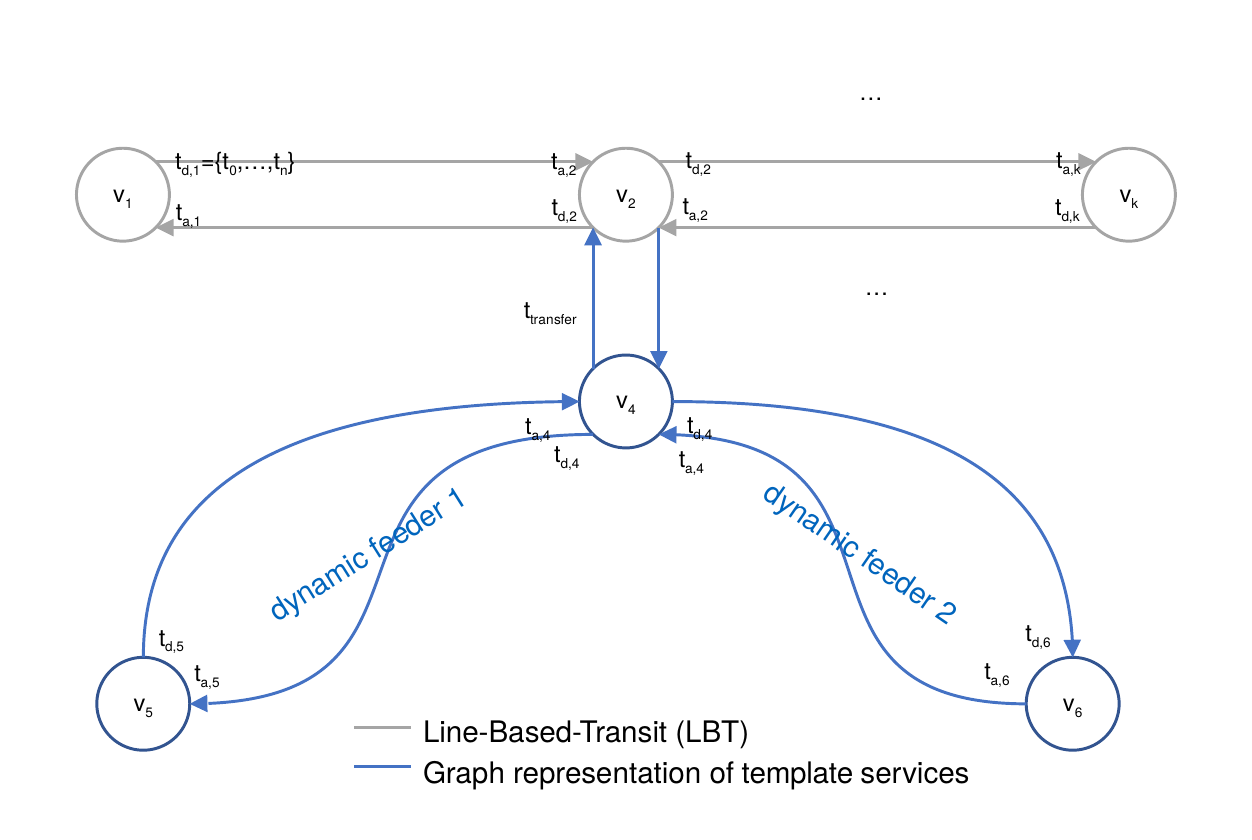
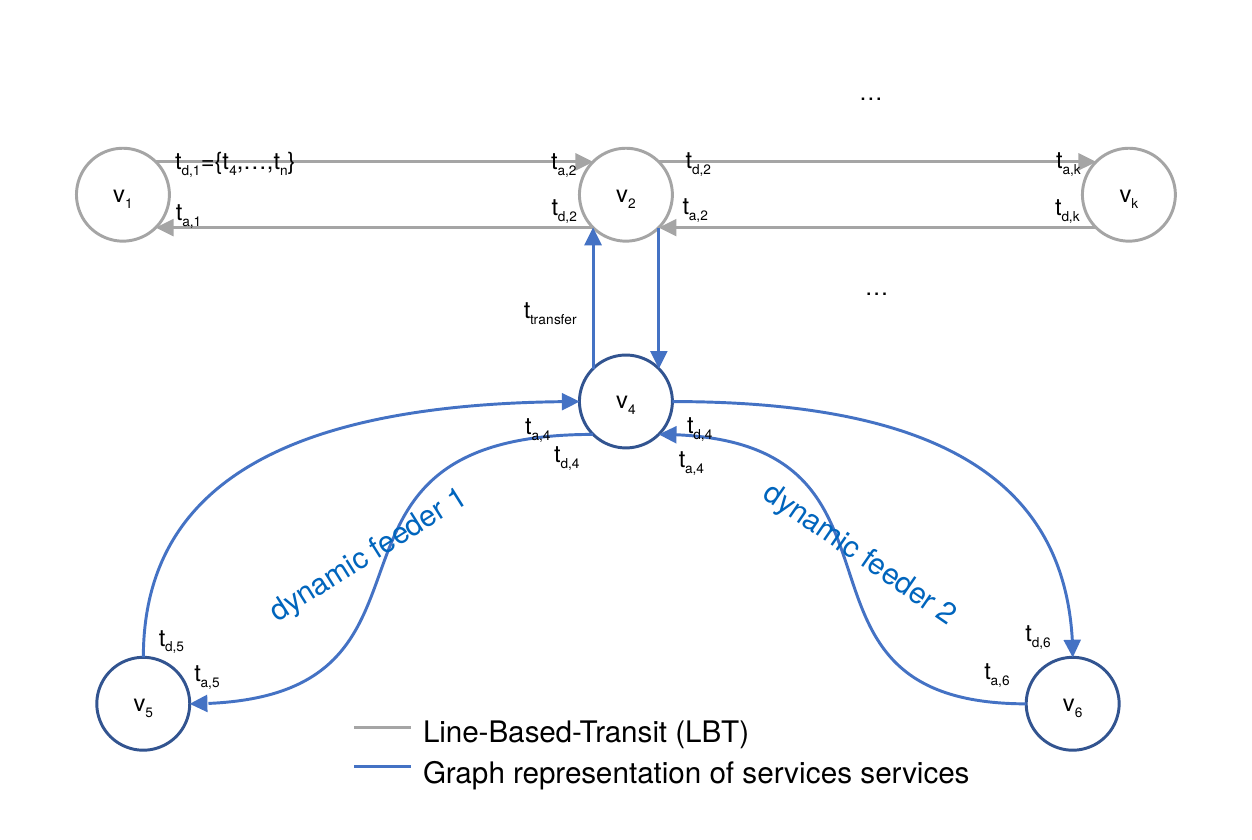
0 at (233, 171): 0 -> 4
of template: template -> services
